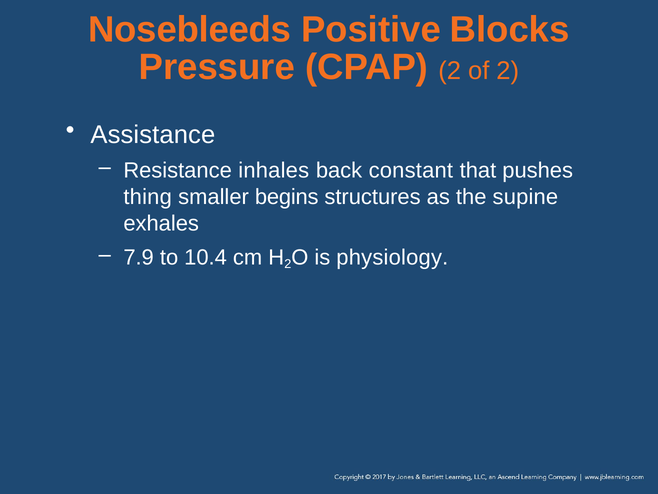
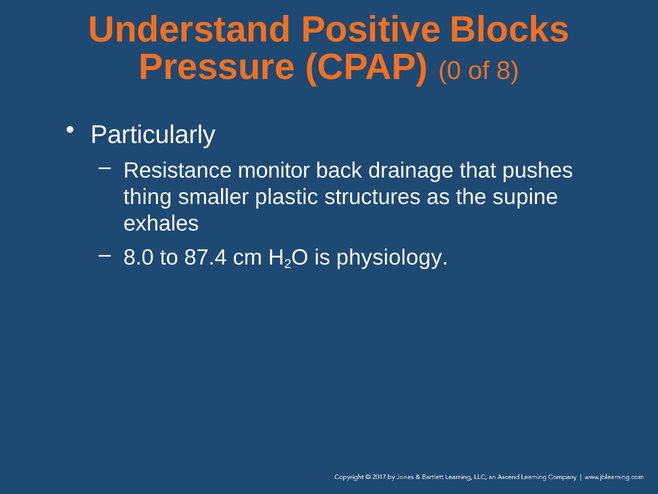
Nosebleeds: Nosebleeds -> Understand
CPAP 2: 2 -> 0
of 2: 2 -> 8
Assistance: Assistance -> Particularly
inhales: inhales -> monitor
constant: constant -> drainage
begins: begins -> plastic
7.9: 7.9 -> 8.0
10.4: 10.4 -> 87.4
